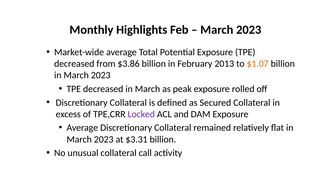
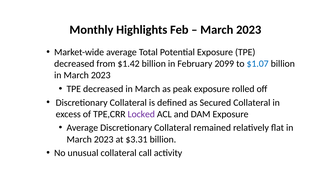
$3.86: $3.86 -> $1.42
2013: 2013 -> 2099
$1.07 colour: orange -> blue
